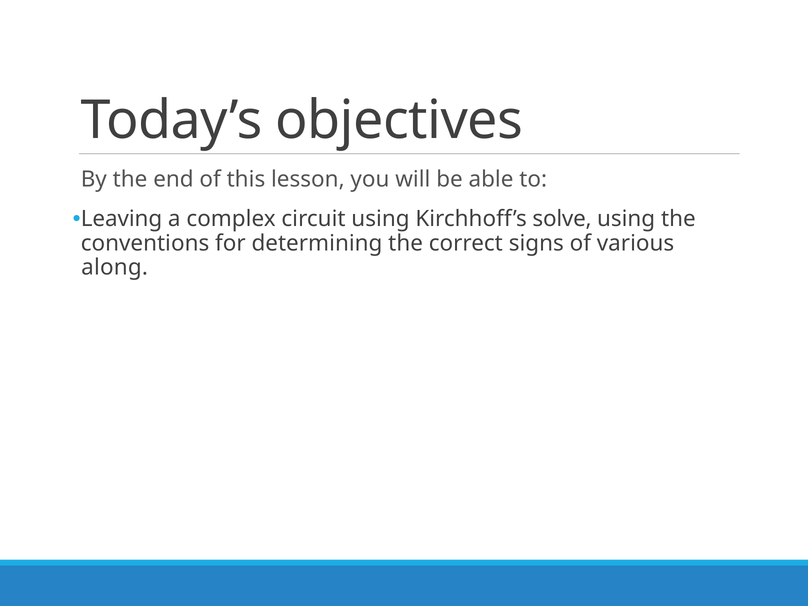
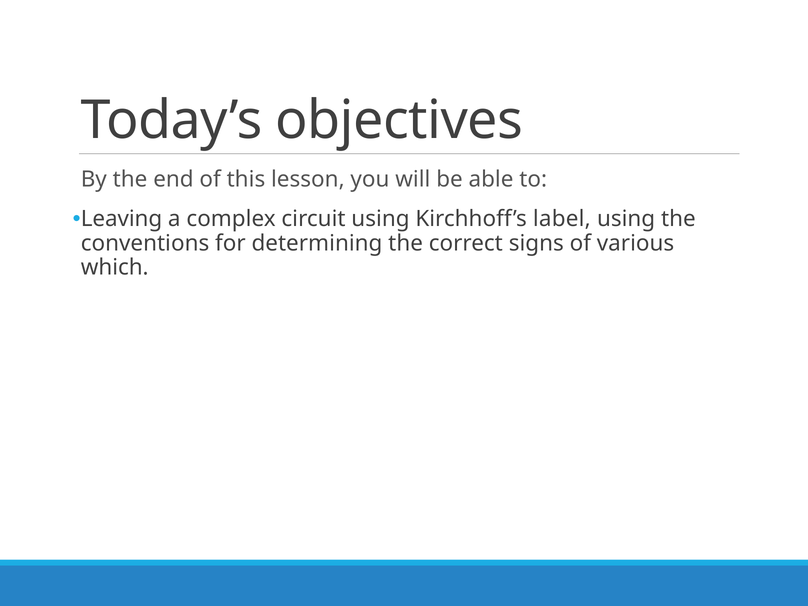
solve: solve -> label
along: along -> which
